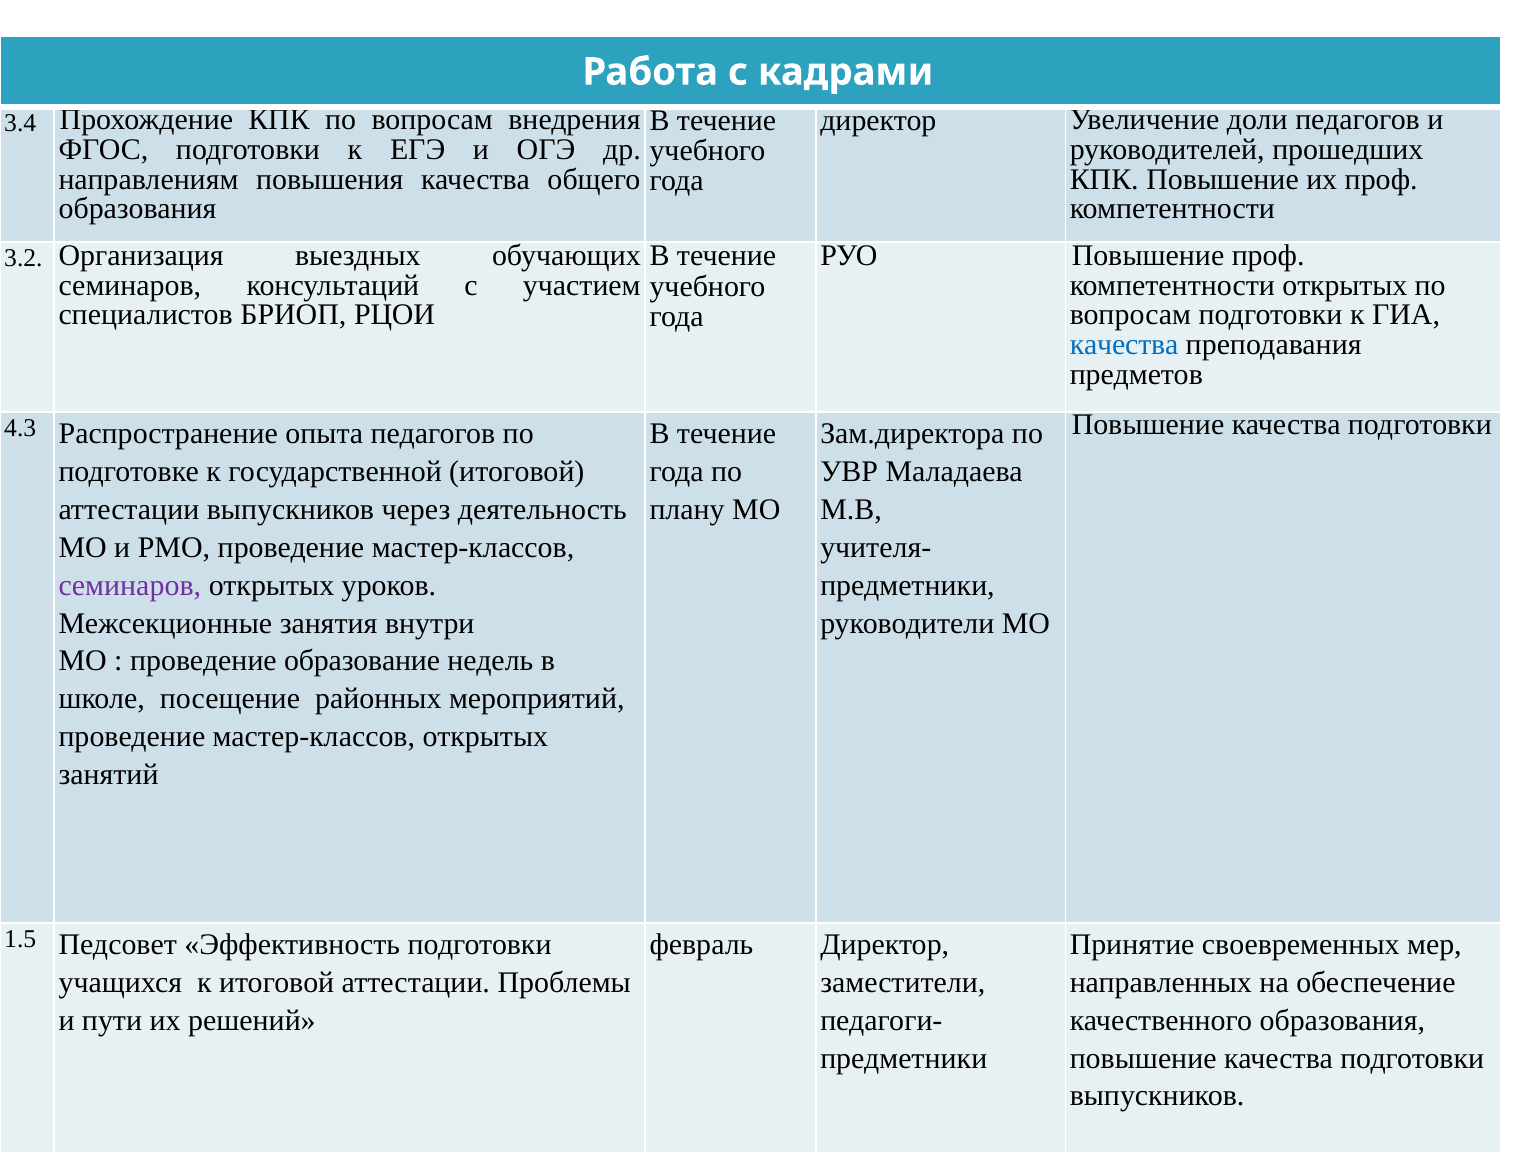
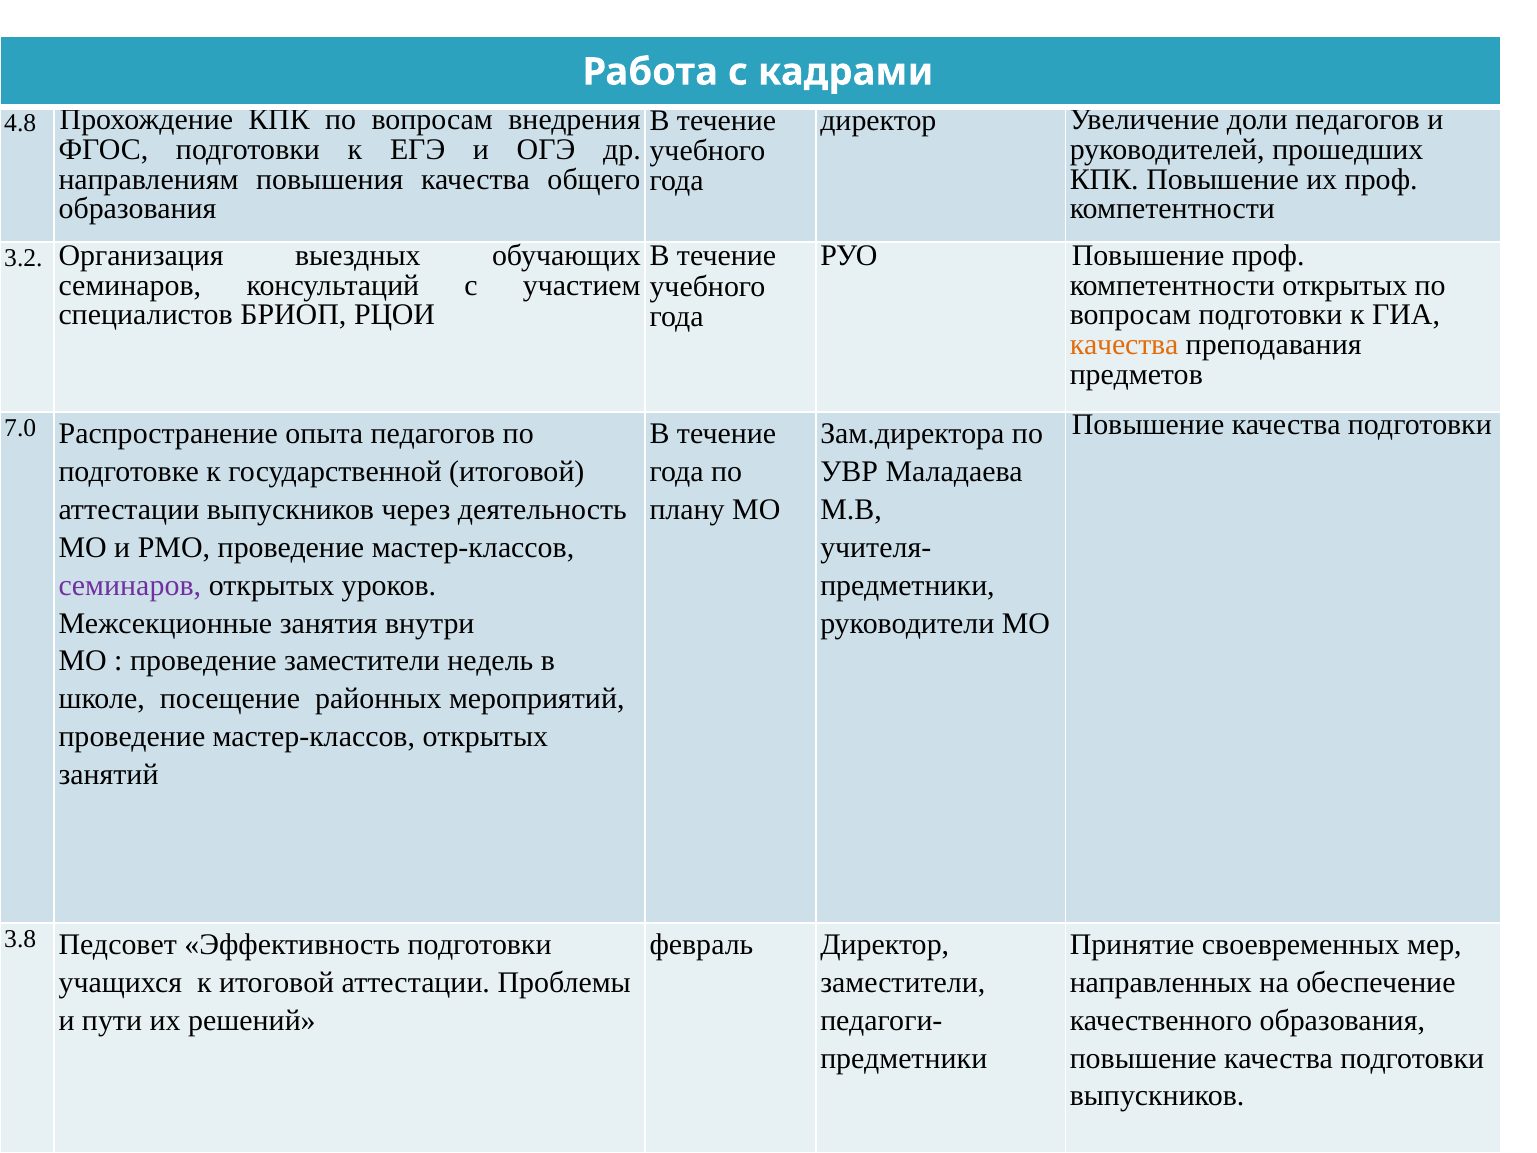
3.4: 3.4 -> 4.8
качества at (1124, 345) colour: blue -> orange
4.3: 4.3 -> 7.0
проведение образование: образование -> заместители
1.5: 1.5 -> 3.8
